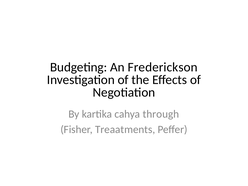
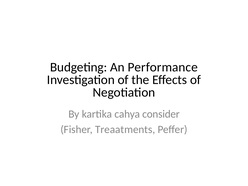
Frederickson: Frederickson -> Performance
through: through -> consider
